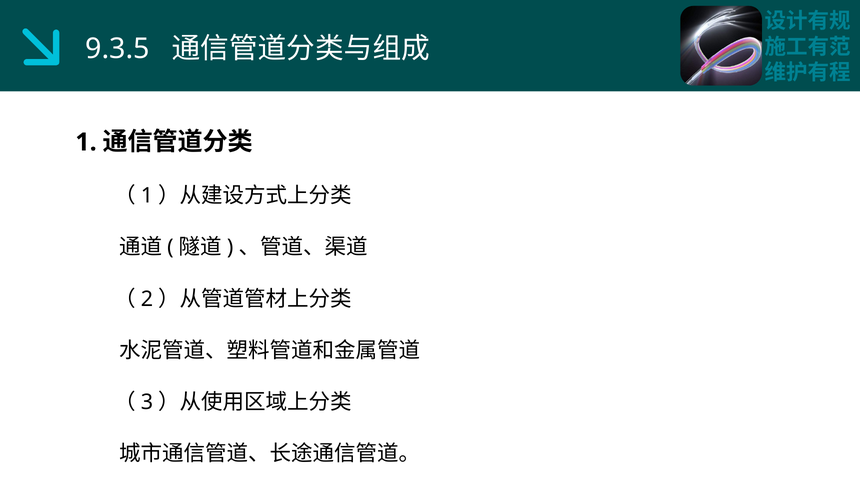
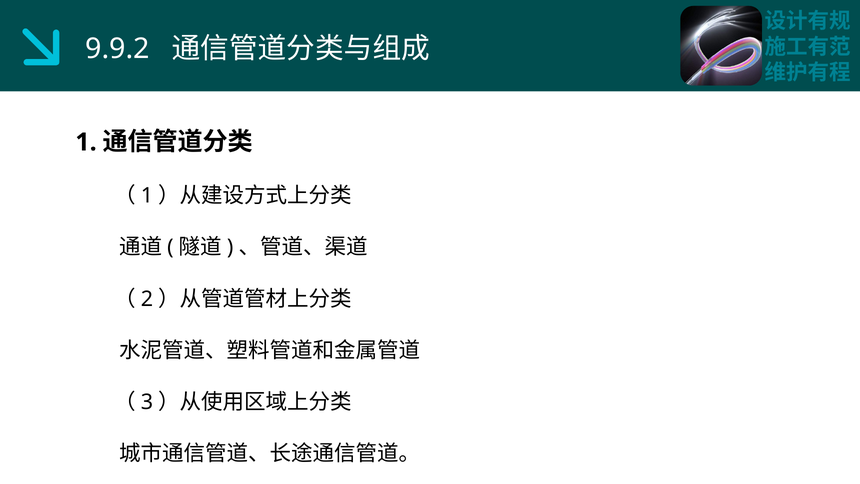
9.3.5: 9.3.5 -> 9.9.2
